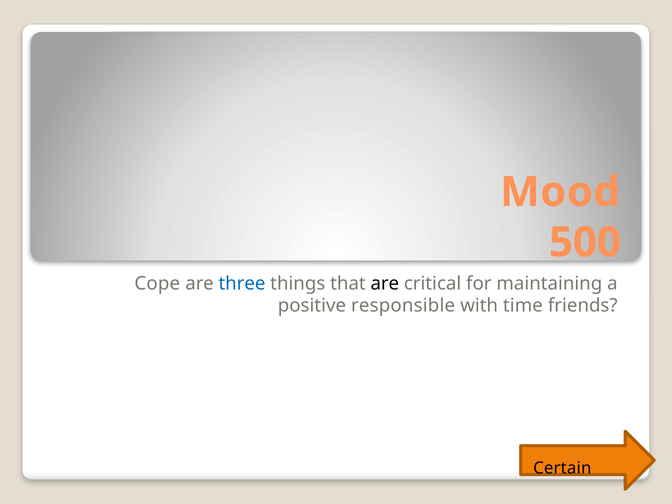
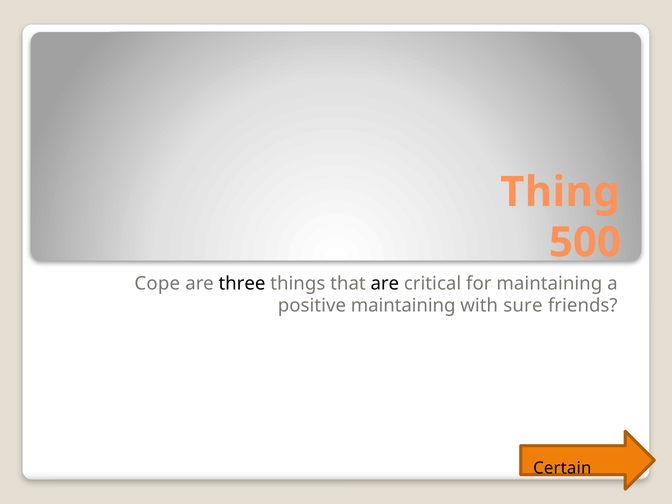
Mood: Mood -> Thing
three colour: blue -> black
positive responsible: responsible -> maintaining
time: time -> sure
